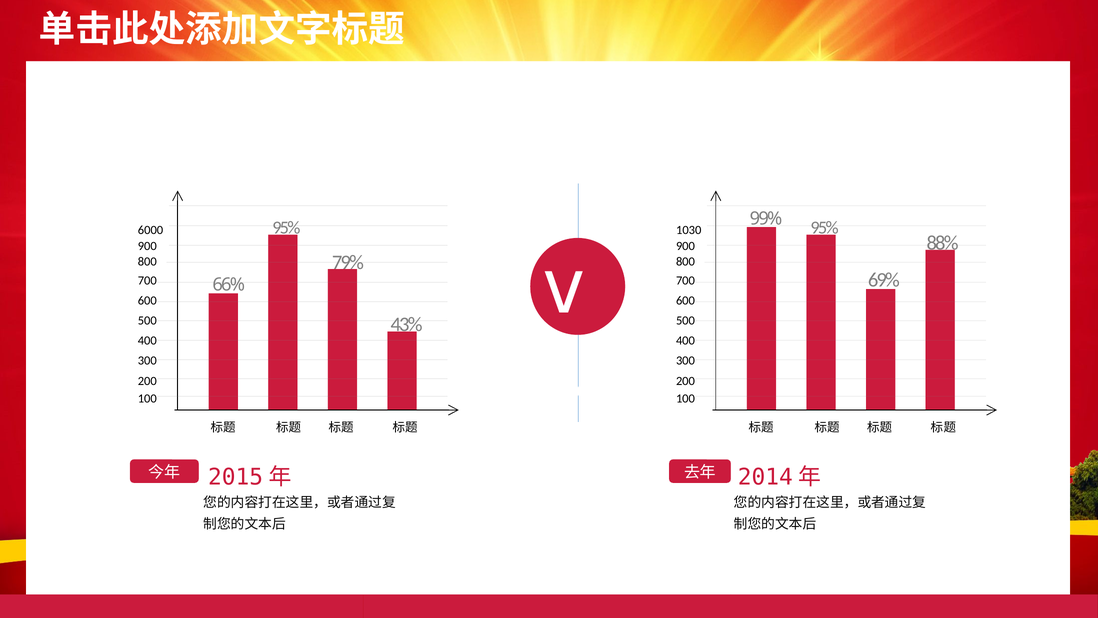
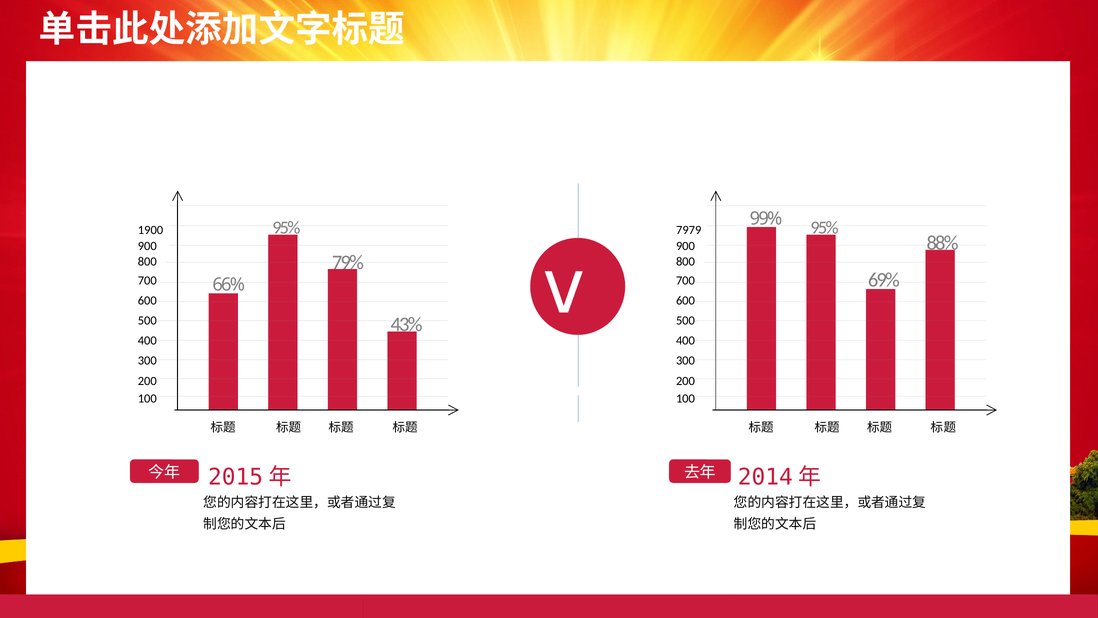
6000: 6000 -> 1900
1030: 1030 -> 7979
